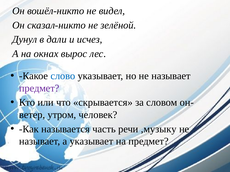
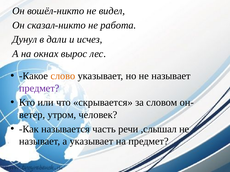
зелёной: зелёной -> работа
слово colour: blue -> orange
,музыку: ,музыку -> ,слышал
